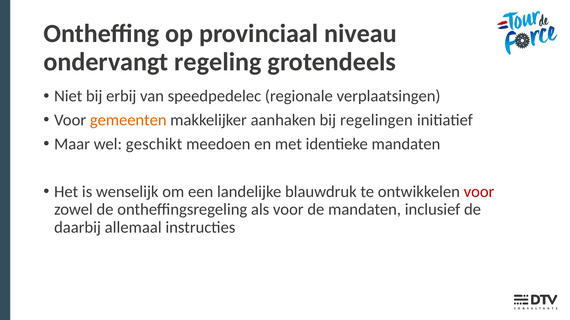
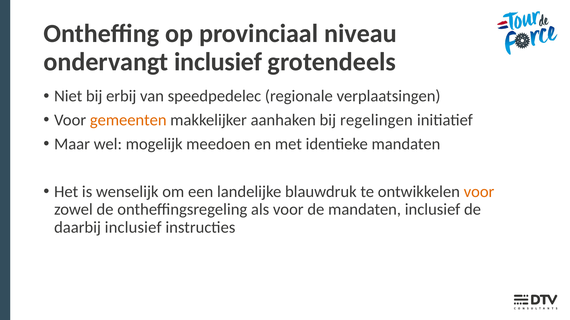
ondervangt regeling: regeling -> inclusief
geschikt: geschikt -> mogelijk
voor at (479, 192) colour: red -> orange
daarbij allemaal: allemaal -> inclusief
